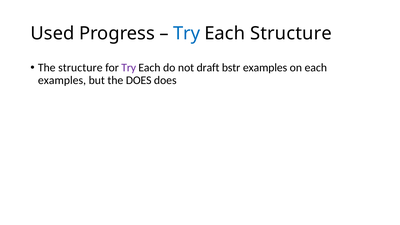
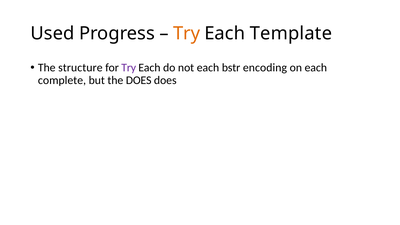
Try at (187, 34) colour: blue -> orange
Each Structure: Structure -> Template
not draft: draft -> each
bstr examples: examples -> encoding
examples at (62, 80): examples -> complete
